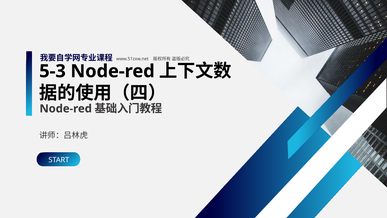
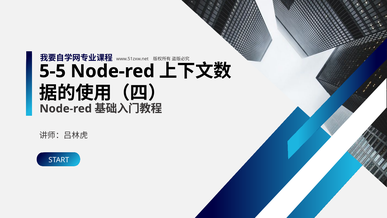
5-3: 5-3 -> 5-5
